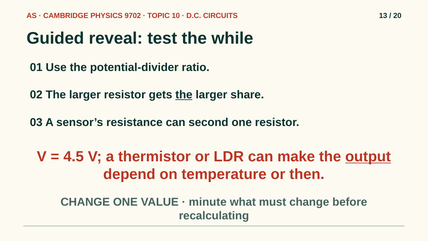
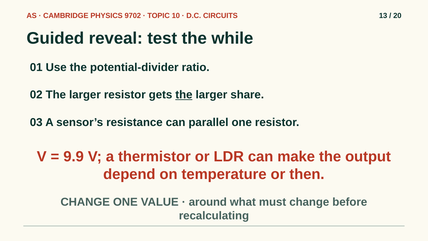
second: second -> parallel
4.5: 4.5 -> 9.9
output underline: present -> none
minute: minute -> around
